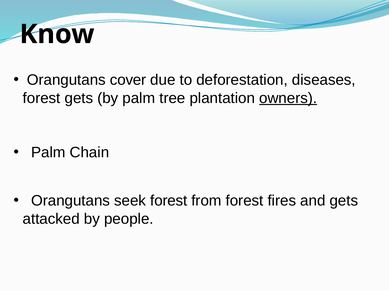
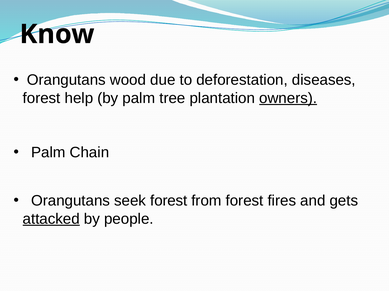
cover: cover -> wood
forest gets: gets -> help
attacked underline: none -> present
